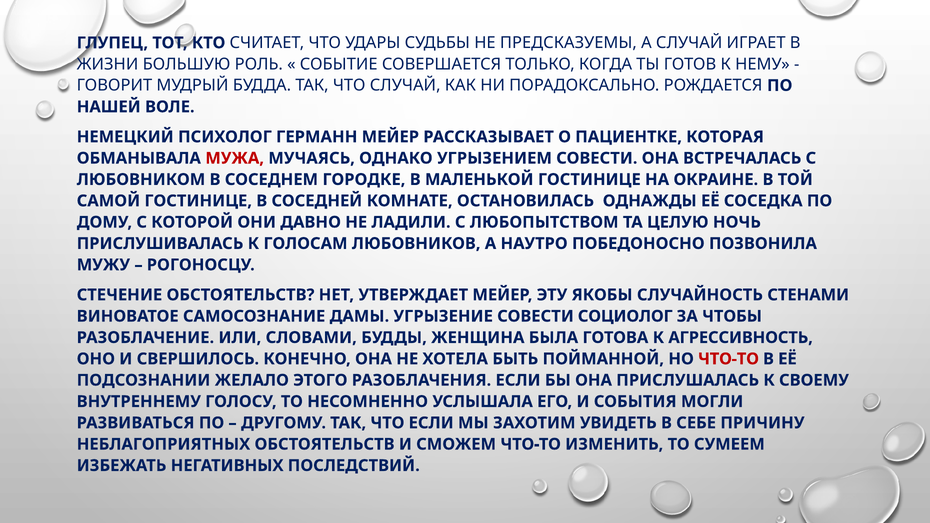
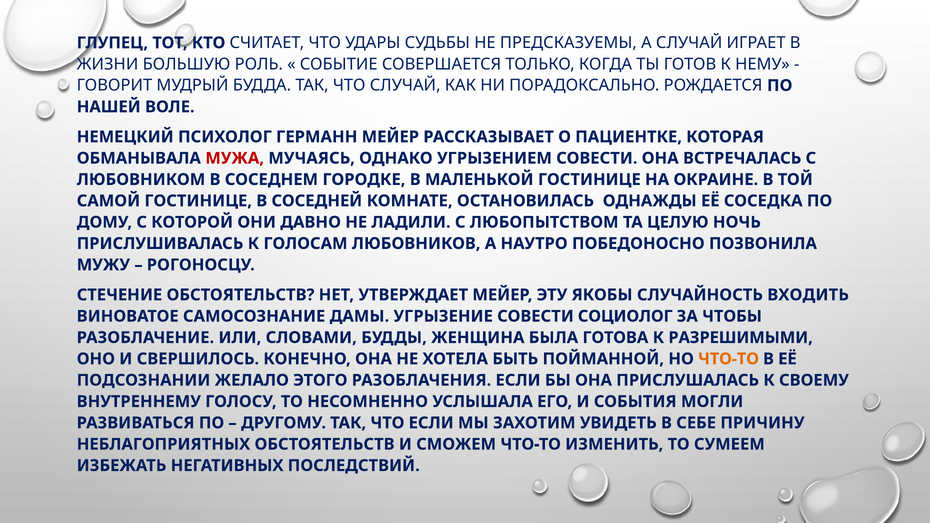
СТЕНАМИ: СТЕНАМИ -> ВХОДИТЬ
АГРЕССИВНОСТЬ: АГРЕССИВНОСТЬ -> РАЗРЕШИМЫМИ
ЧТО-ТО at (729, 359) colour: red -> orange
